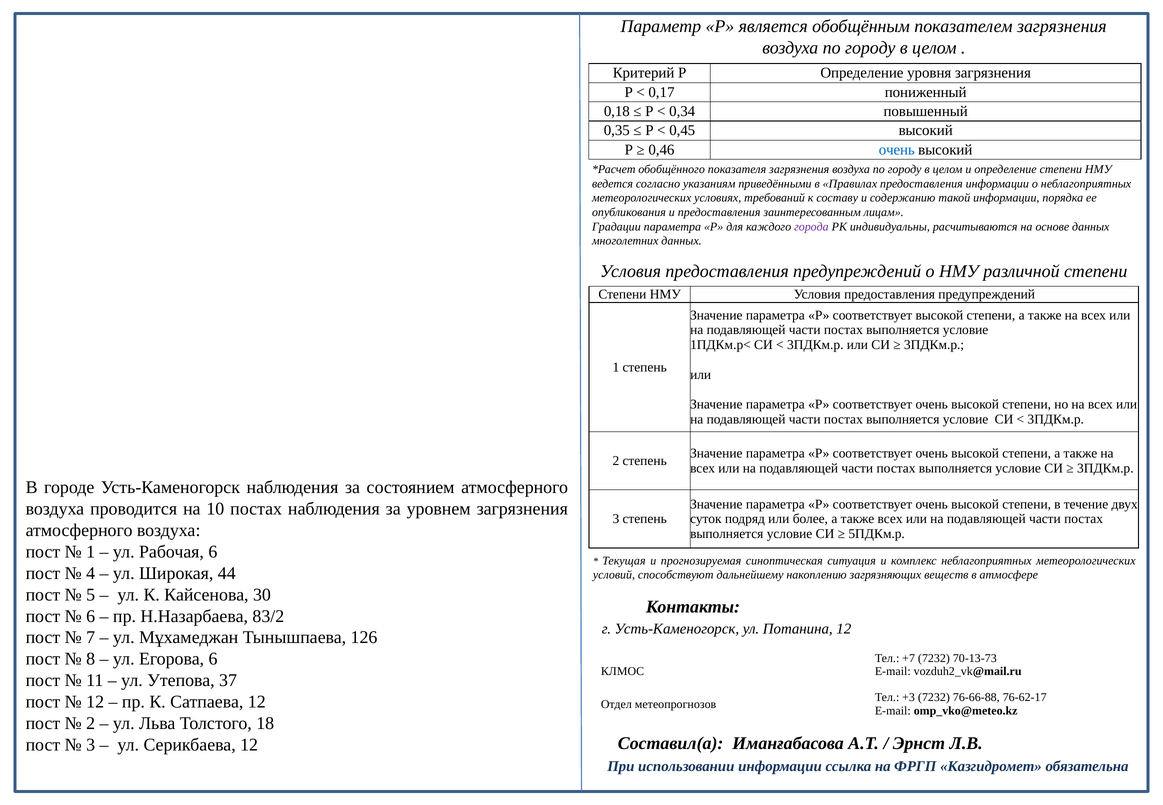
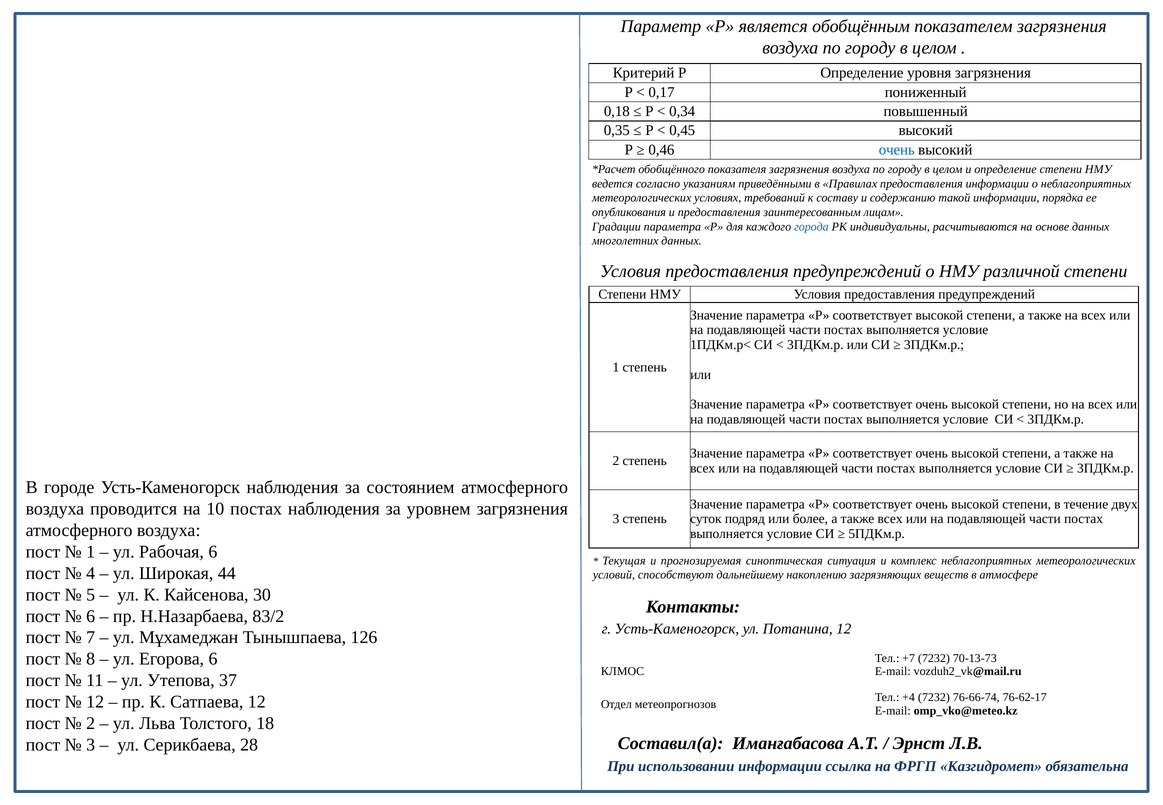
города colour: purple -> blue
+3: +3 -> +4
76-66-88: 76-66-88 -> 76-66-74
Серикбаева 12: 12 -> 28
